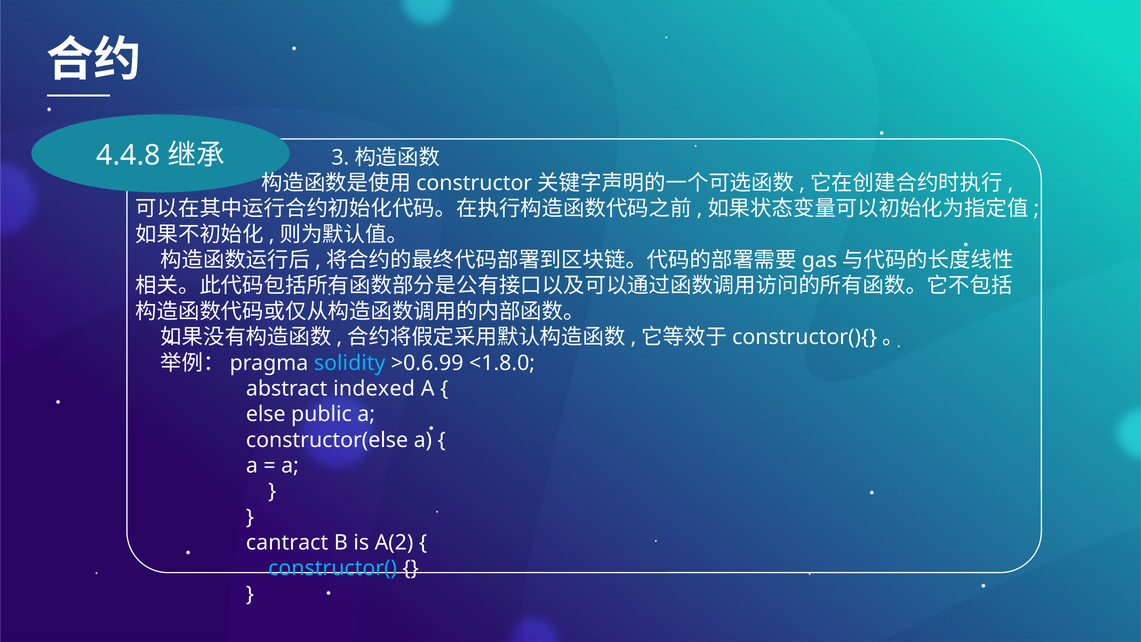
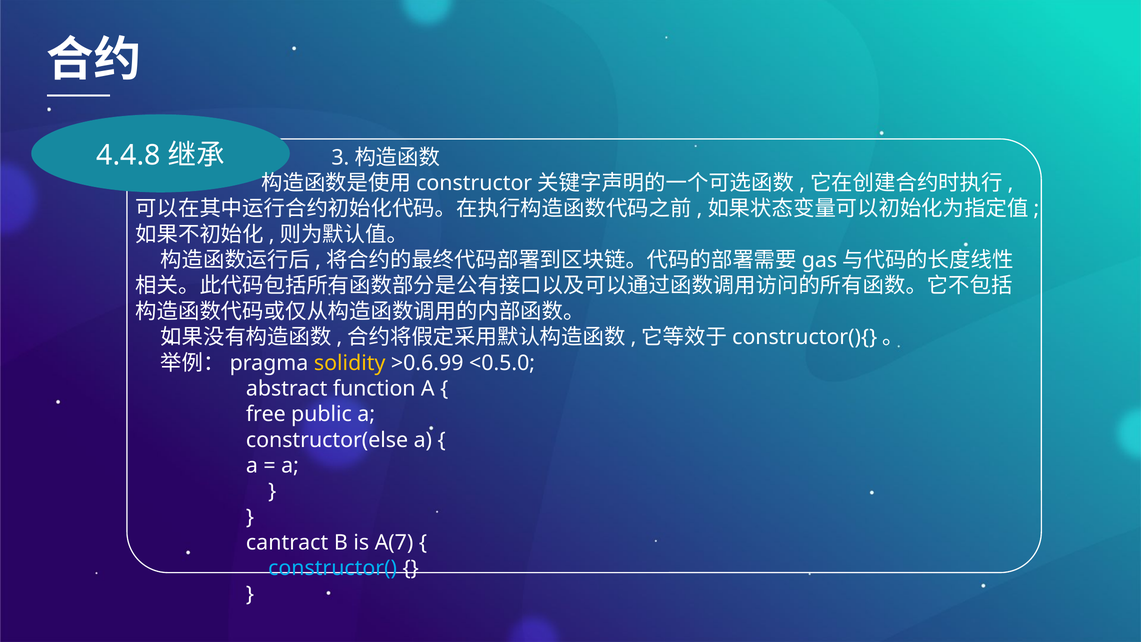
solidity colour: light blue -> yellow
<1.8.0: <1.8.0 -> <0.5.0
indexed: indexed -> function
else: else -> free
A(2: A(2 -> A(7
